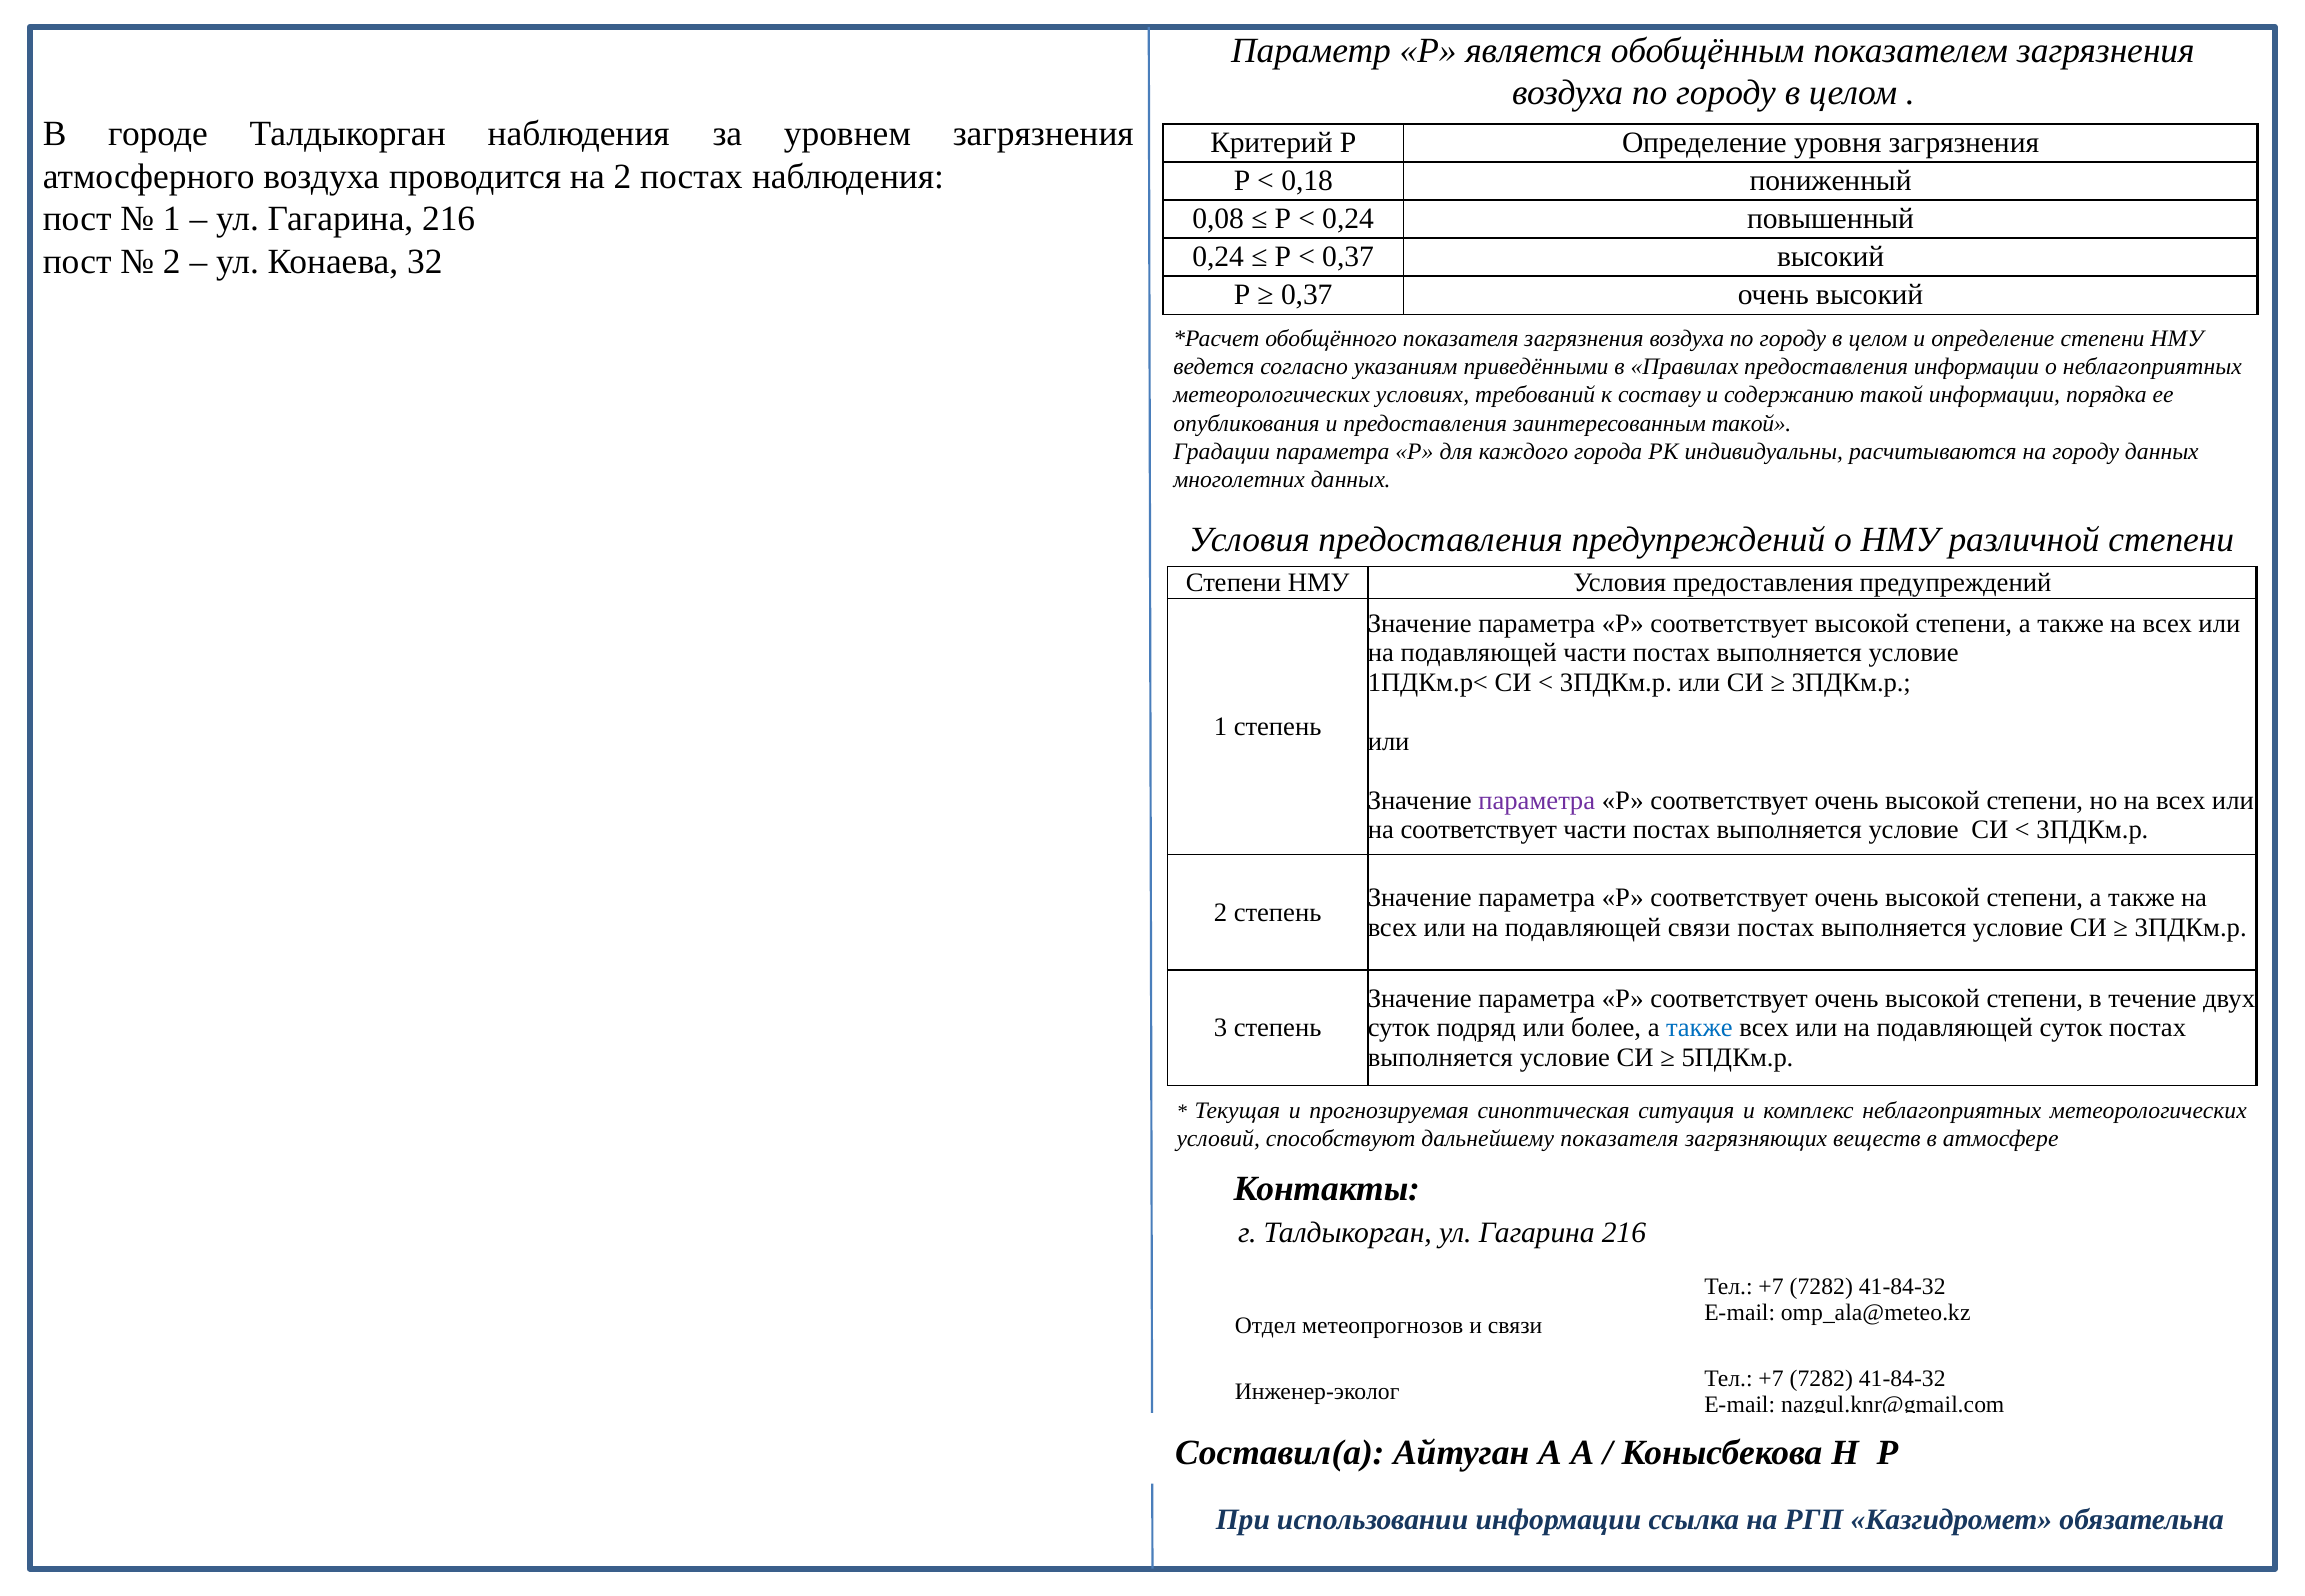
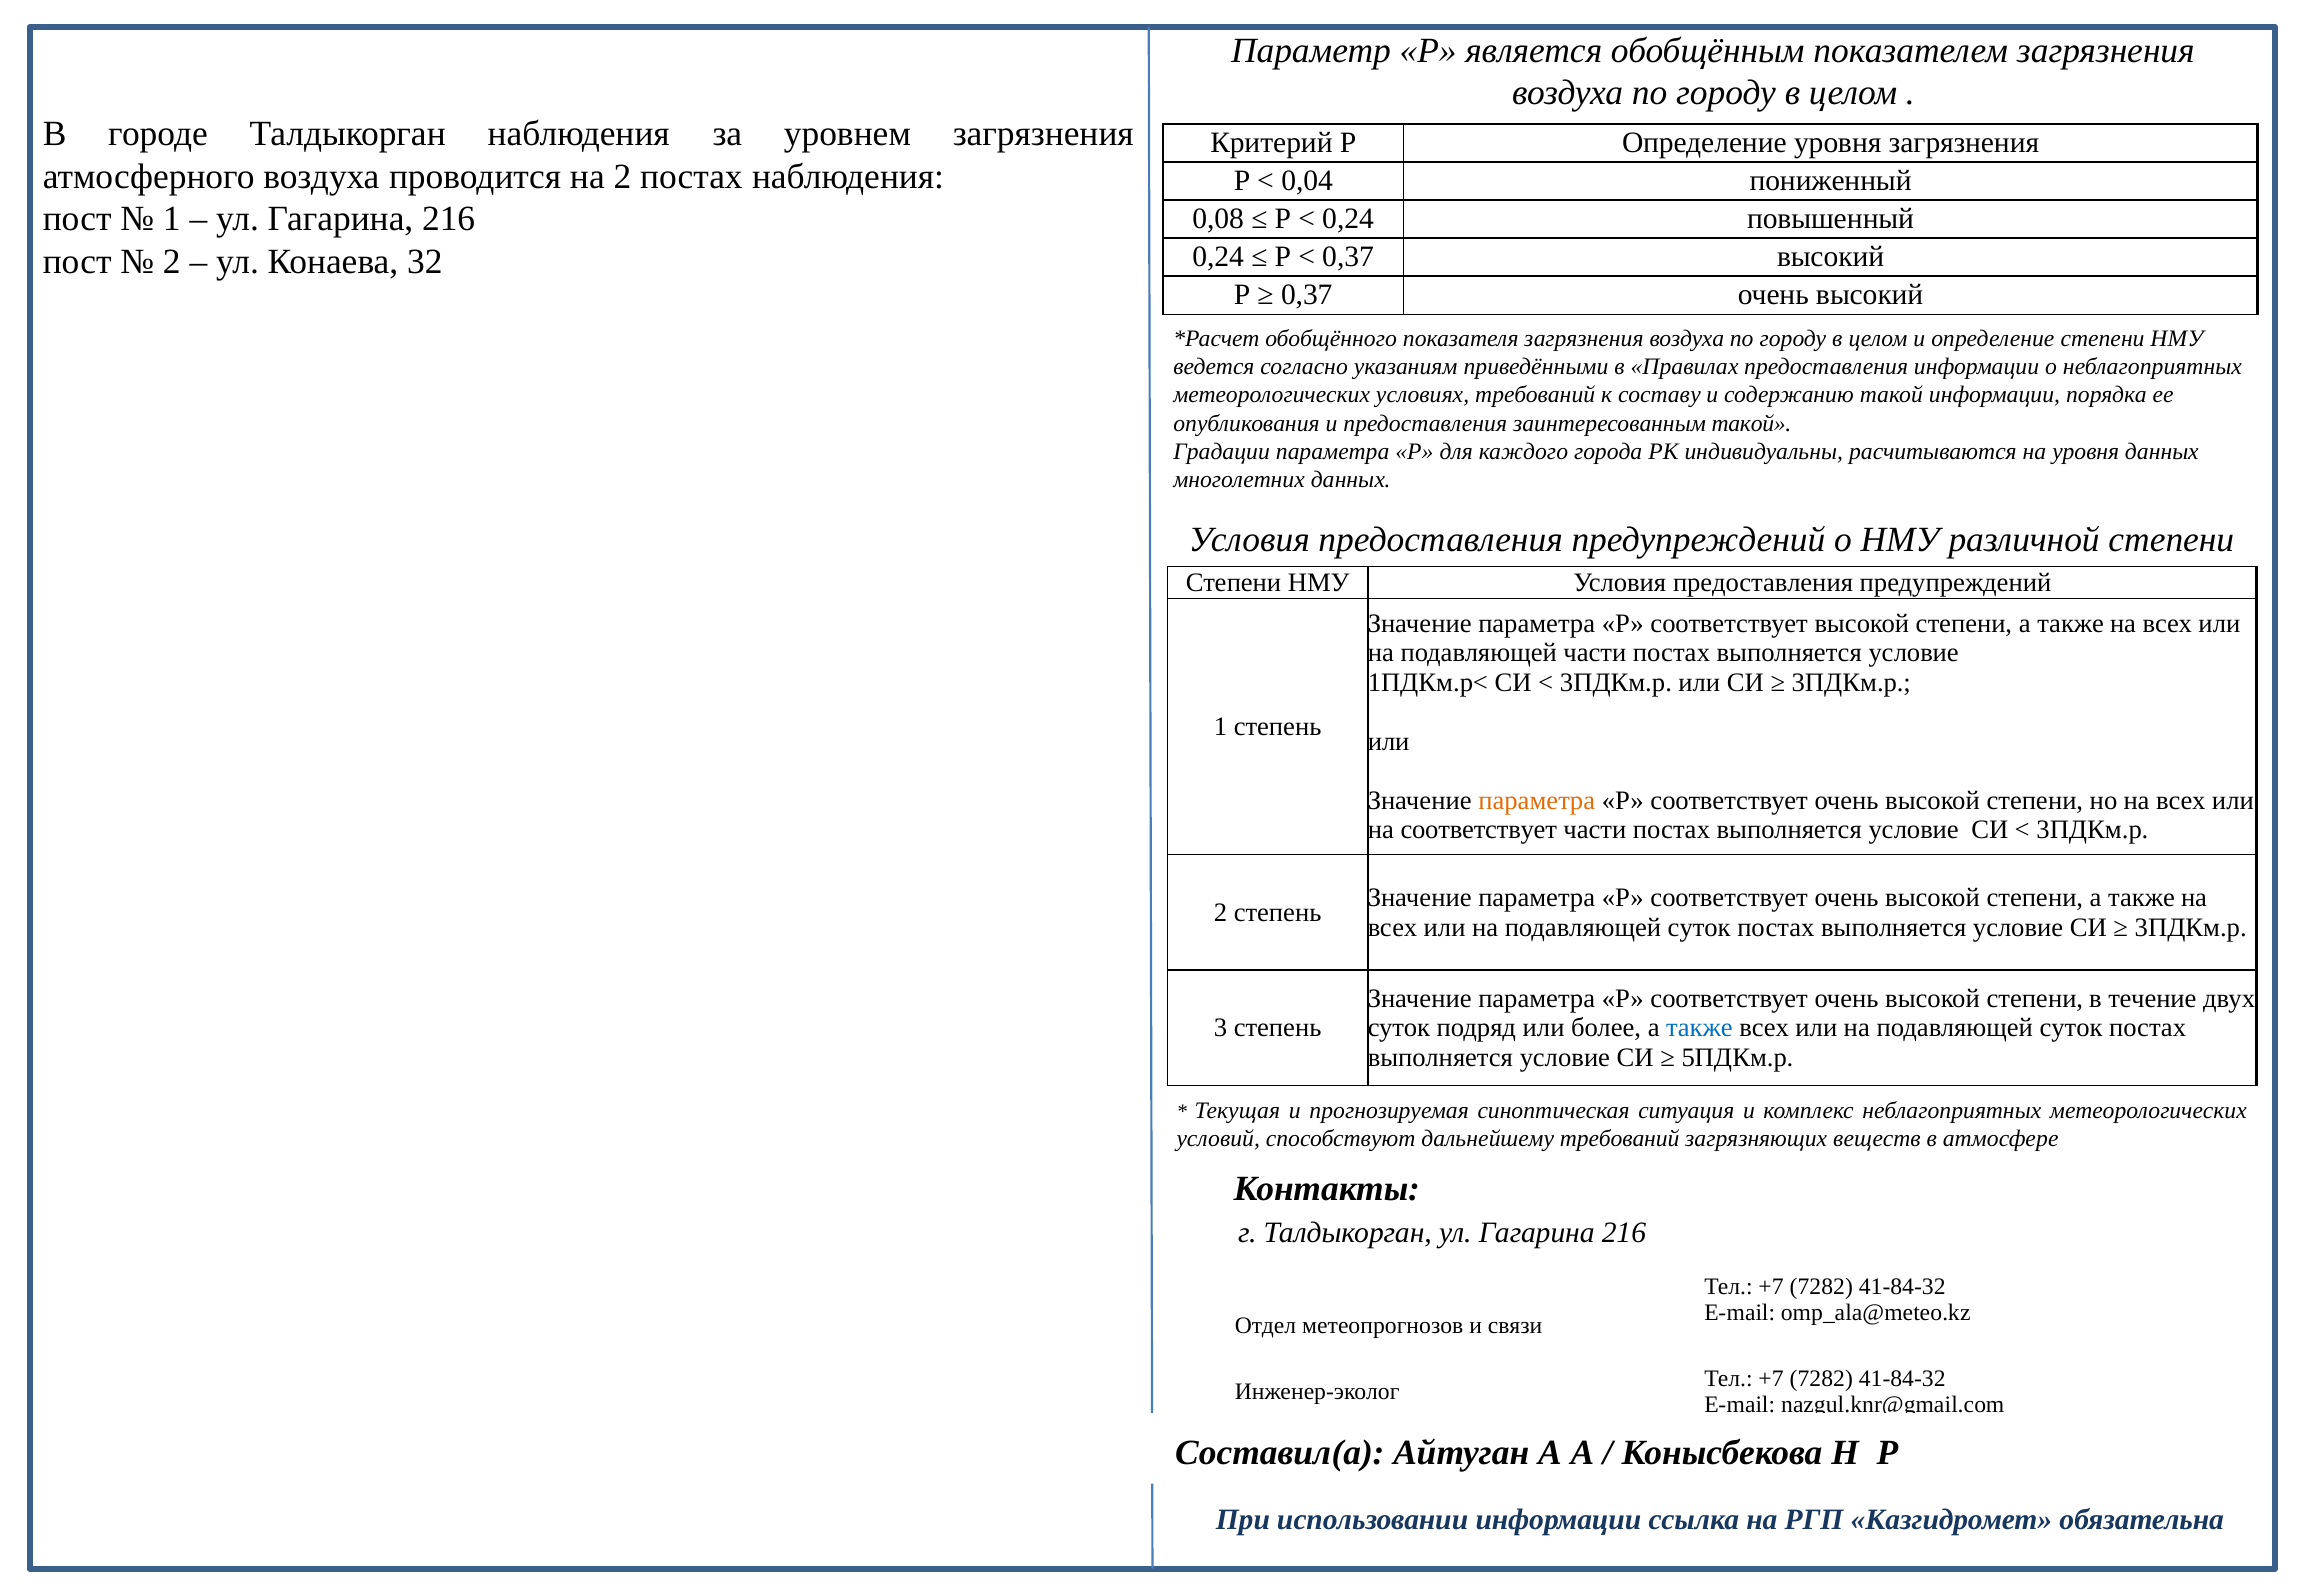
0,18: 0,18 -> 0,04
на городу: городу -> уровня
параметра at (1537, 800) colour: purple -> orange
связи at (1699, 927): связи -> суток
дальнейшему показателя: показателя -> требований
